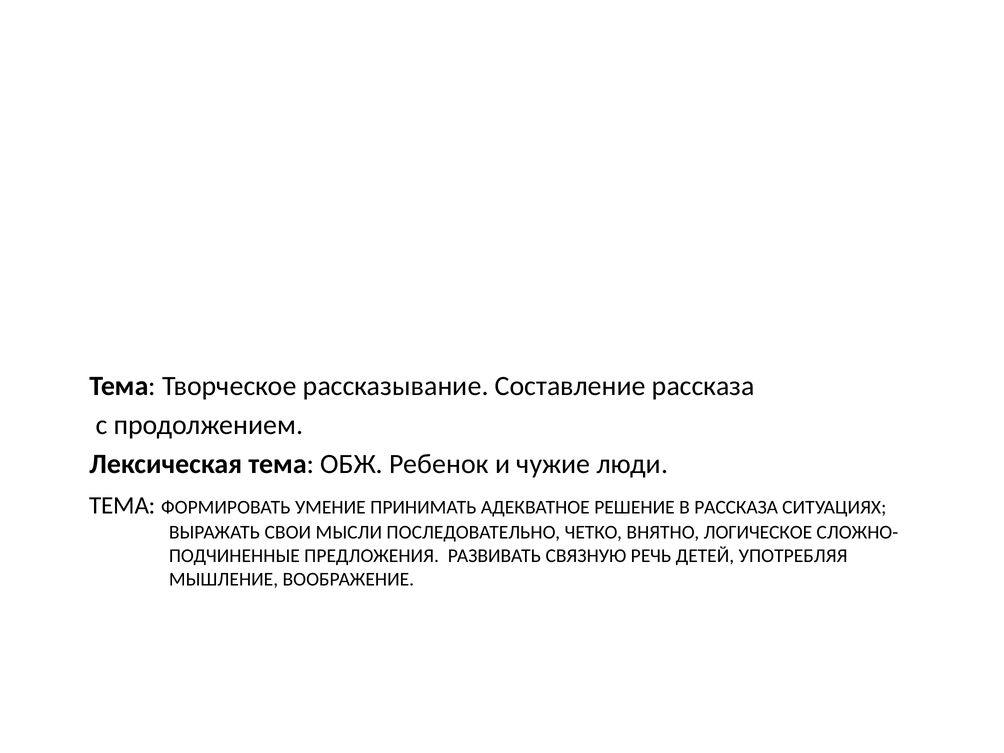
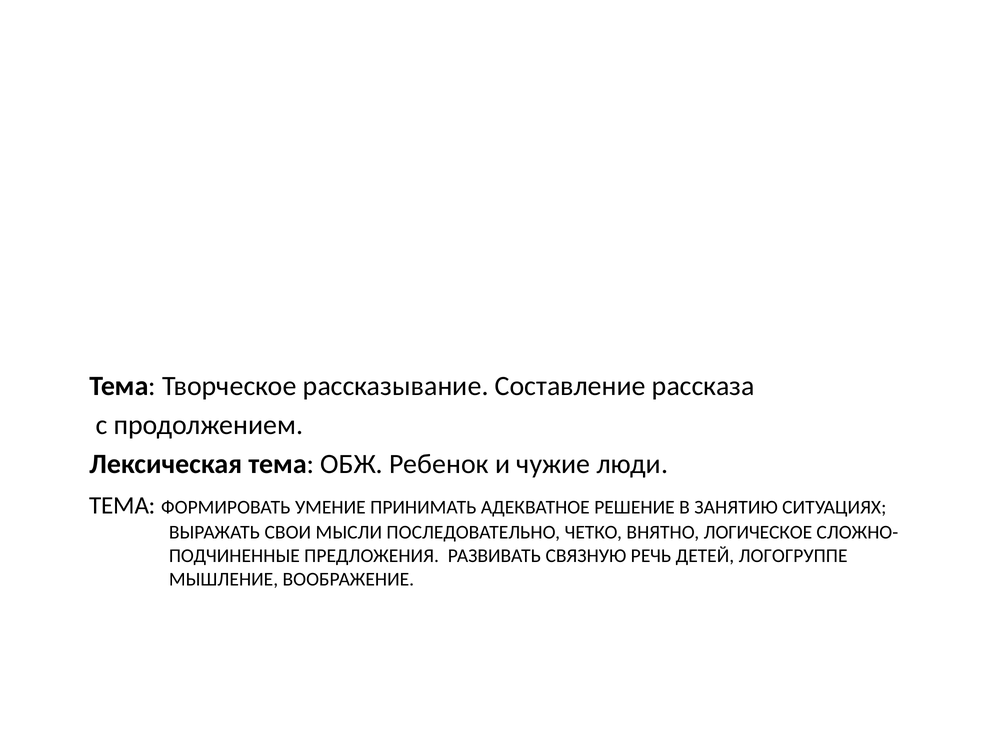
В РАССКАЗА: РАССКАЗА -> ЗАНЯТИЮ
УПОТРЕБЛЯЯ: УПОТРЕБЛЯЯ -> ЛОГОГРУППЕ
